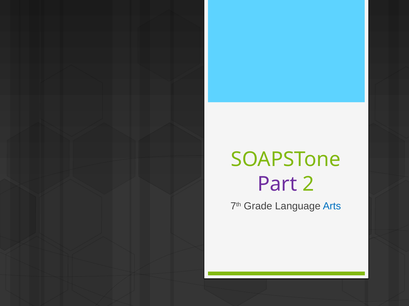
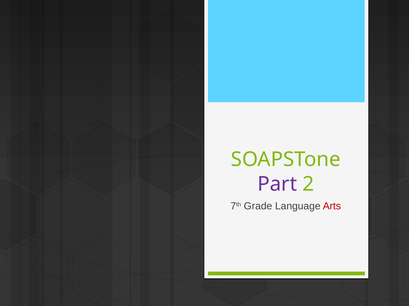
Arts colour: blue -> red
